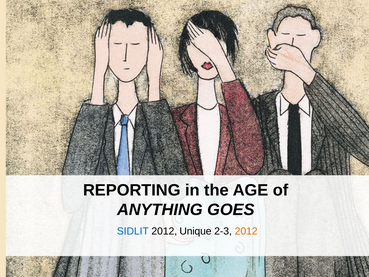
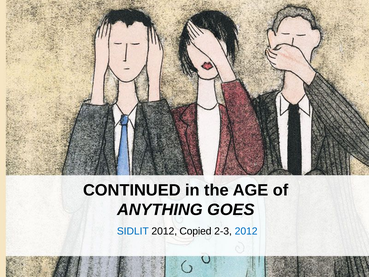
REPORTING: REPORTING -> CONTINUED
Unique: Unique -> Copied
2012 at (246, 231) colour: orange -> blue
